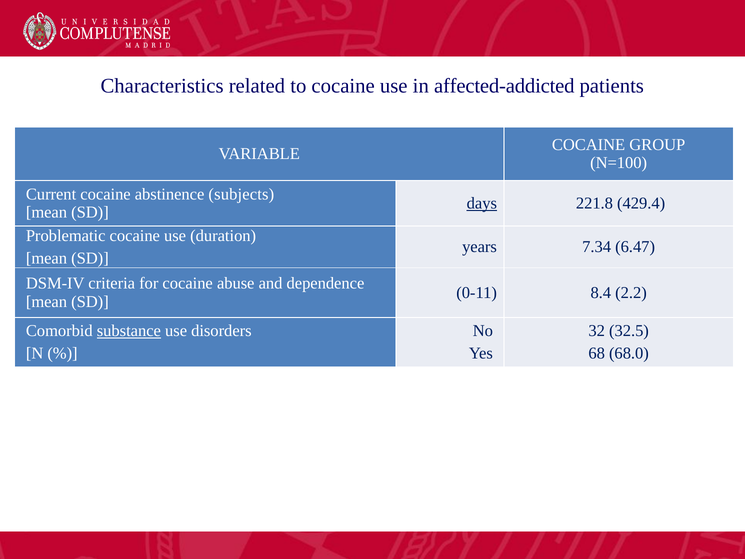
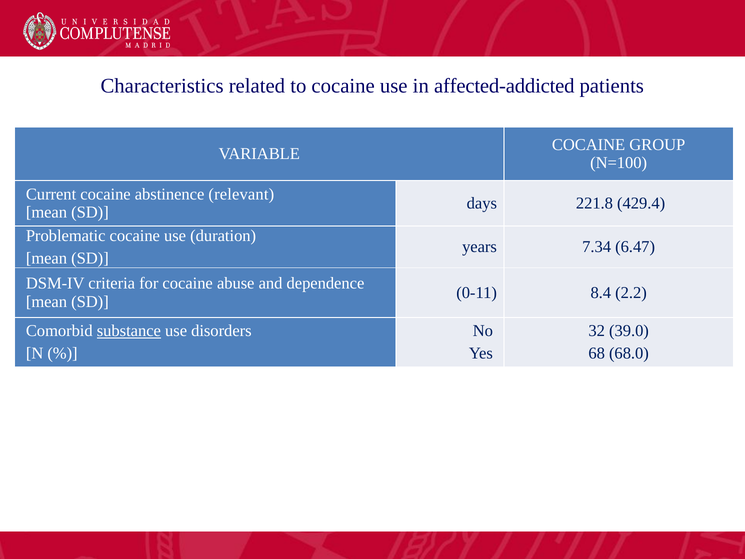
subjects: subjects -> relevant
days underline: present -> none
32.5: 32.5 -> 39.0
